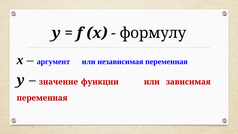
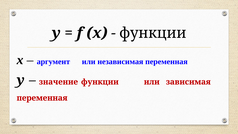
формулу at (153, 33): формулу -> функции
